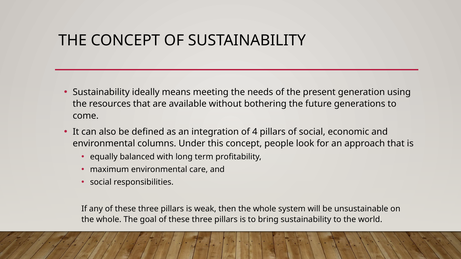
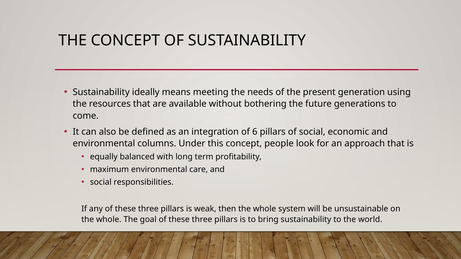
4: 4 -> 6
